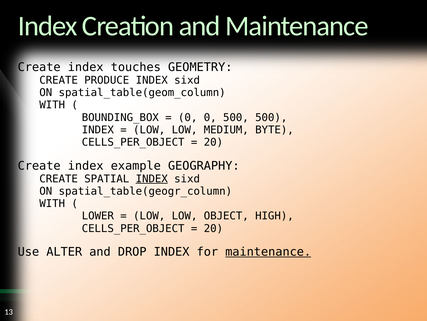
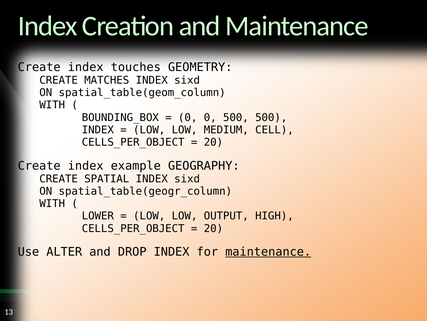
PRODUCE: PRODUCE -> MATCHES
BYTE: BYTE -> CELL
INDEX at (152, 178) underline: present -> none
OBJECT: OBJECT -> OUTPUT
